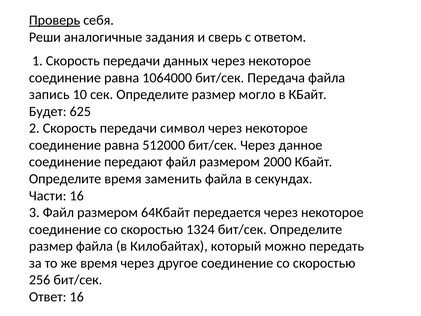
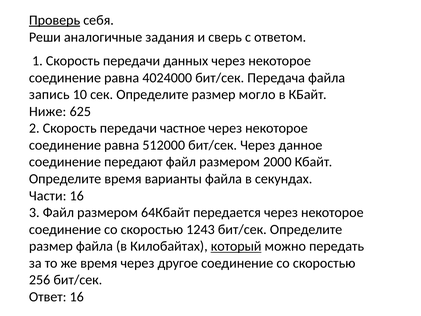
1064000: 1064000 -> 4024000
Будет: Будет -> Ниже
символ: символ -> частное
заменить: заменить -> варианты
1324: 1324 -> 1243
который underline: none -> present
